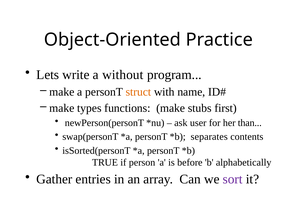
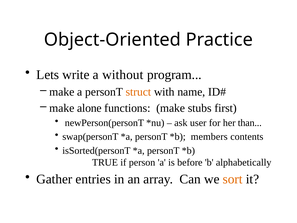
types: types -> alone
separates: separates -> members
sort colour: purple -> orange
